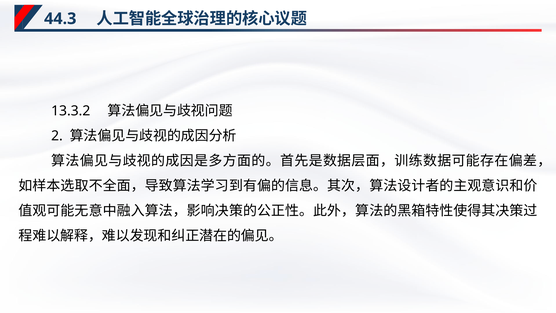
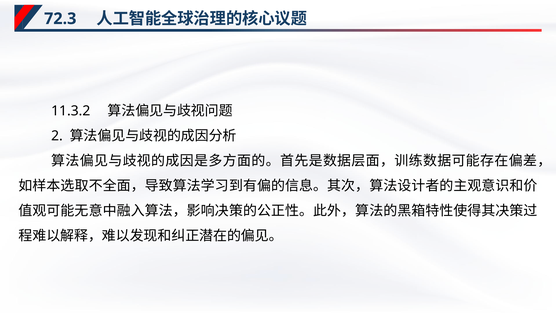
44.3: 44.3 -> 72.3
13.3.2: 13.3.2 -> 11.3.2
